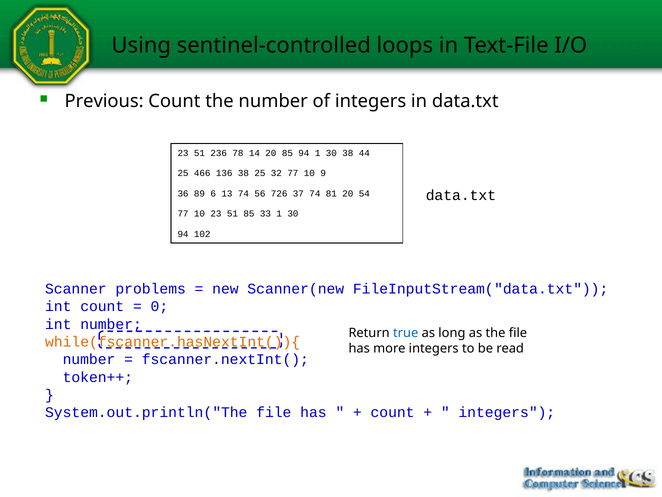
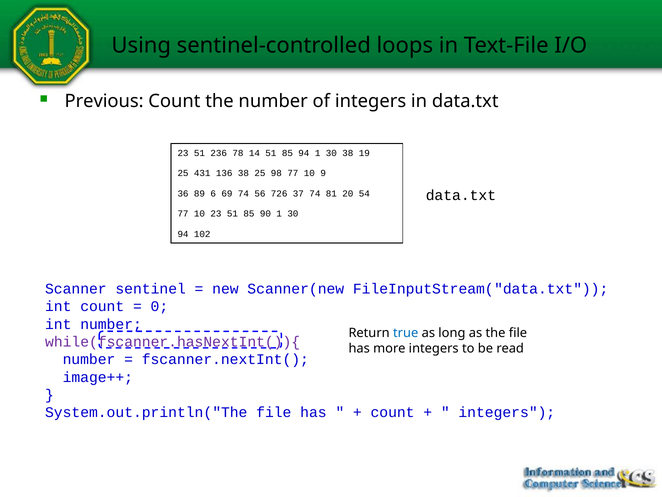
14 20: 20 -> 51
44: 44 -> 19
466: 466 -> 431
32: 32 -> 98
13: 13 -> 69
33: 33 -> 90
problems: problems -> sentinel
while(fscanner.hasNextInt()){ colour: orange -> purple
token++: token++ -> image++
